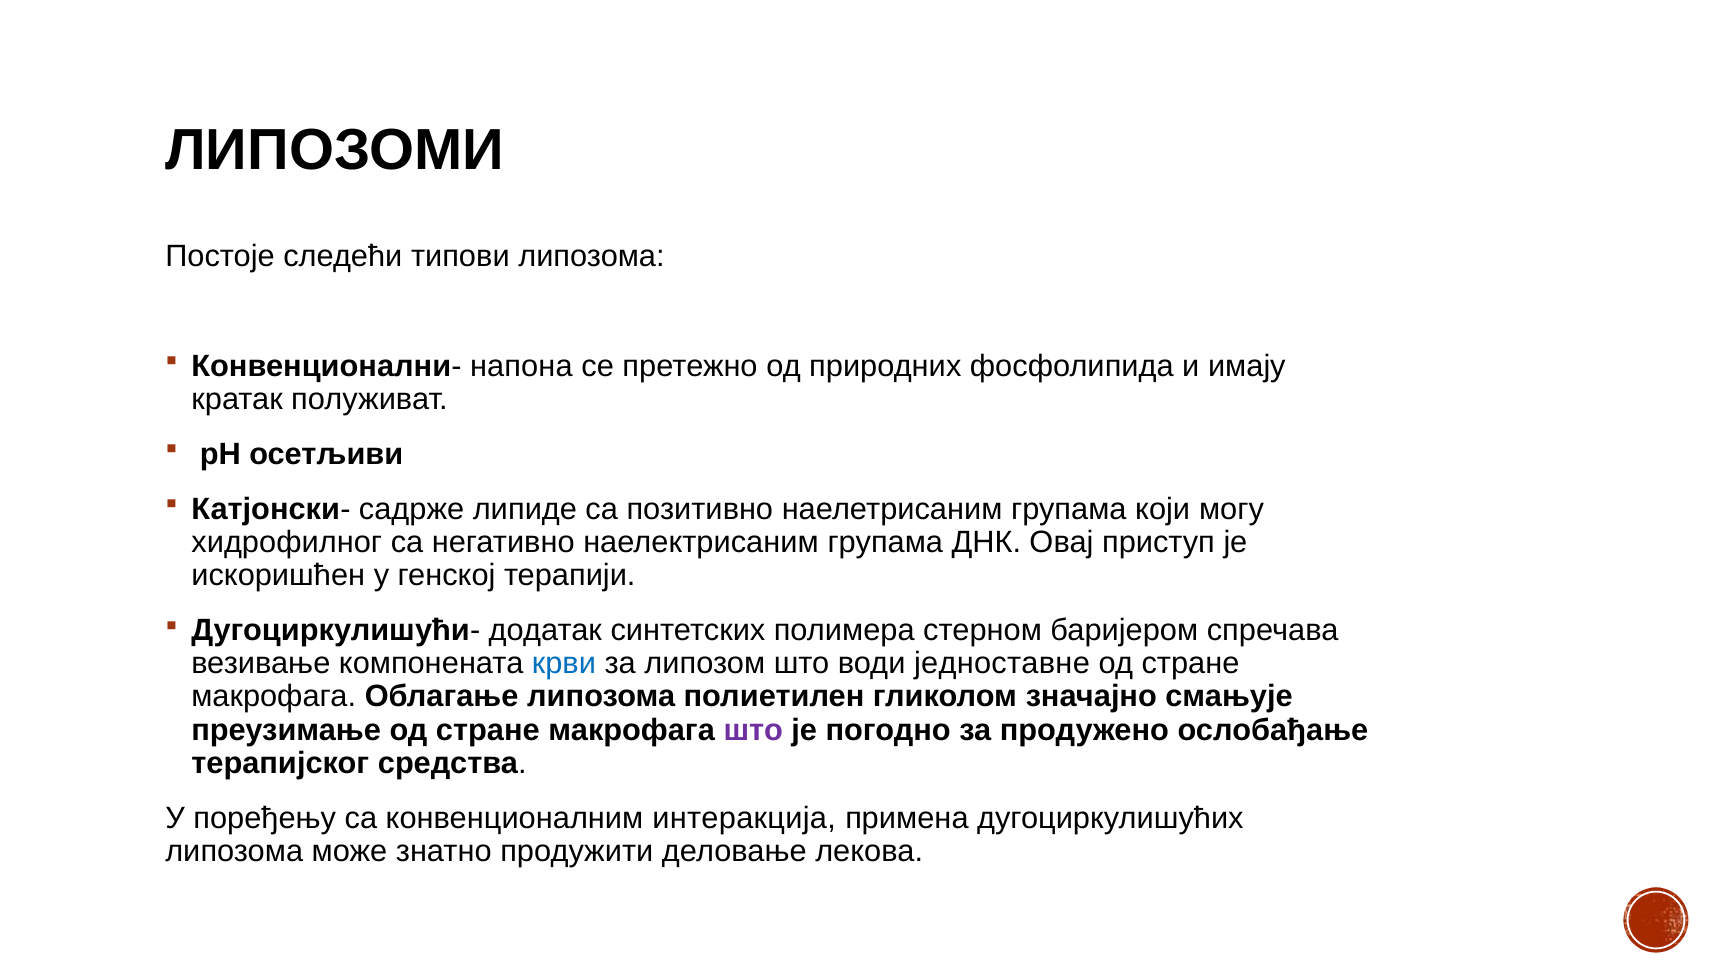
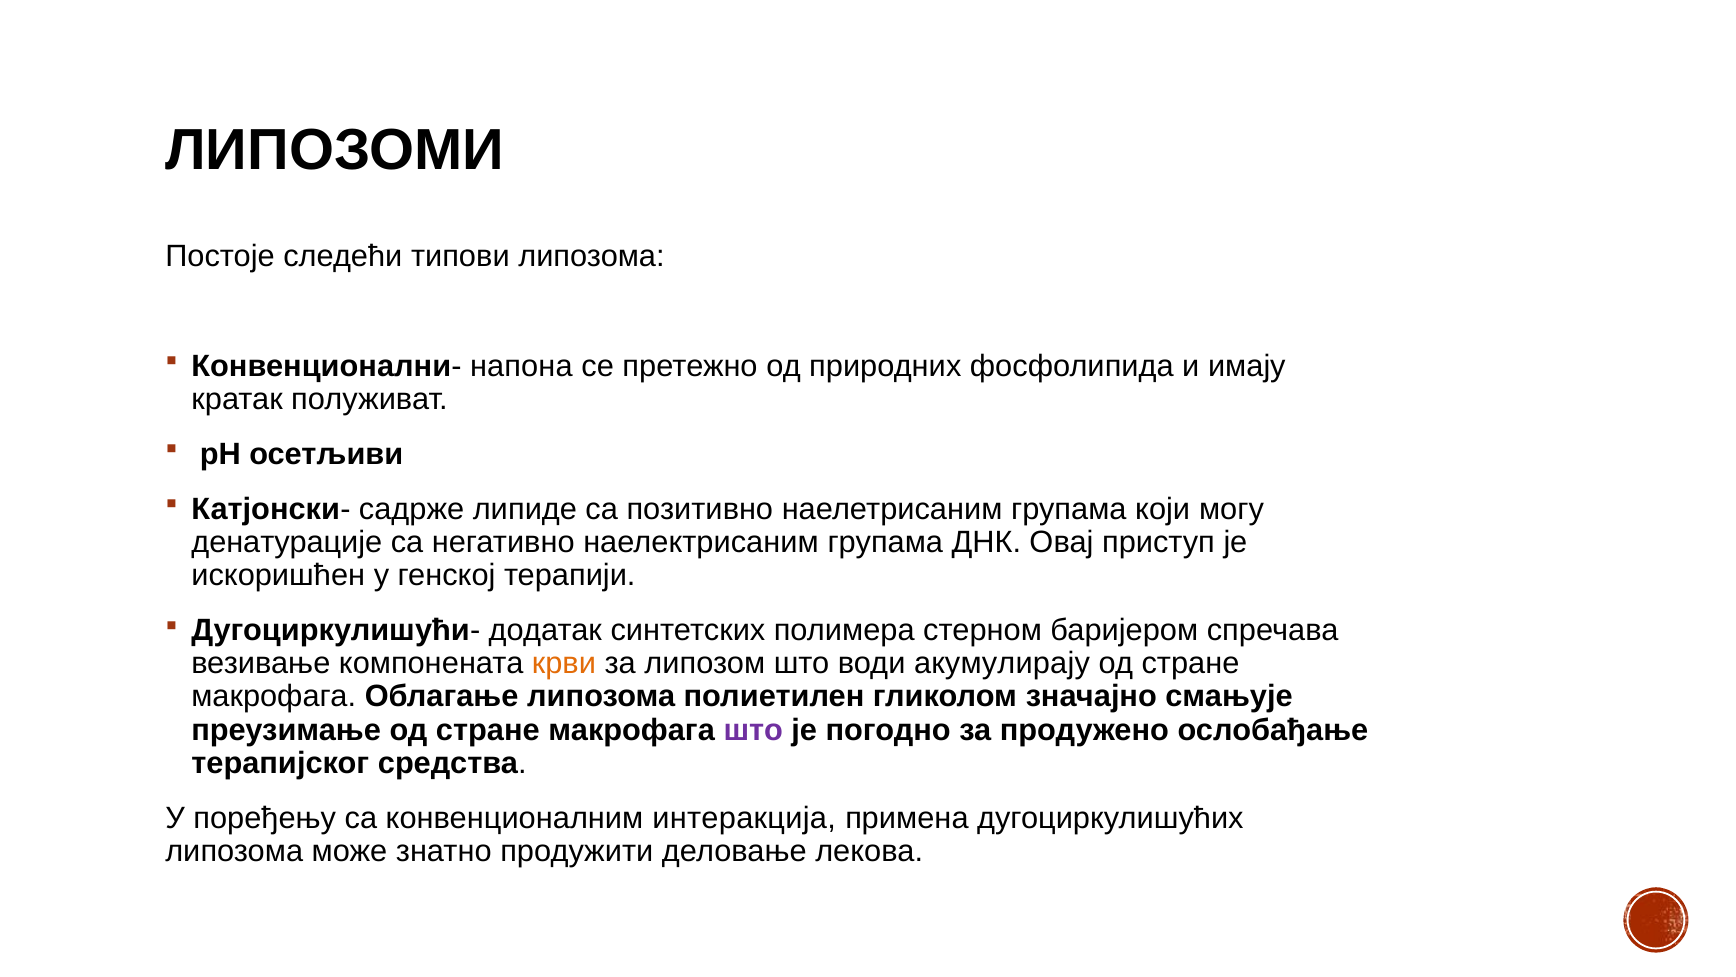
хидрофилног: хидрофилног -> денатурације
крви colour: blue -> orange
једноставне: једноставне -> акумулирају
